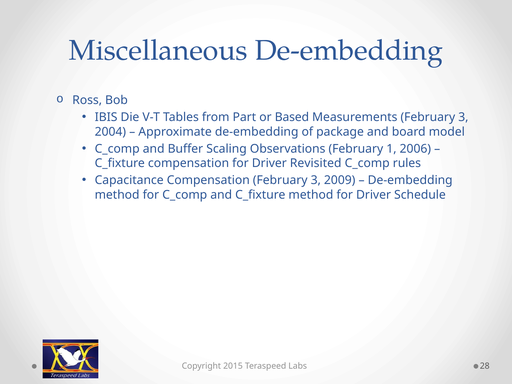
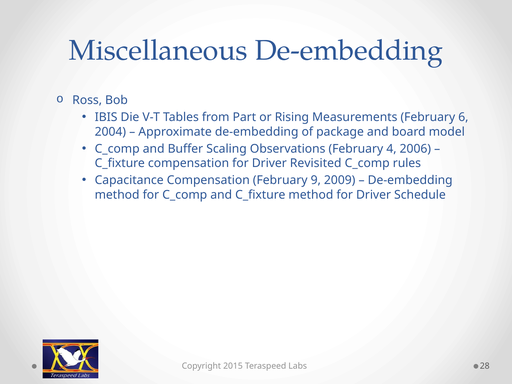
Based: Based -> Rising
Measurements February 3: 3 -> 6
1: 1 -> 4
Compensation February 3: 3 -> 9
